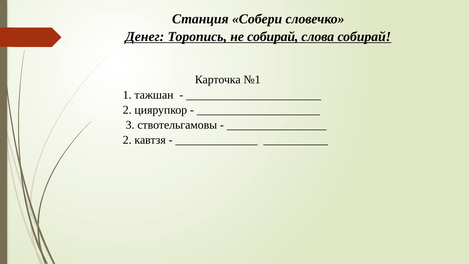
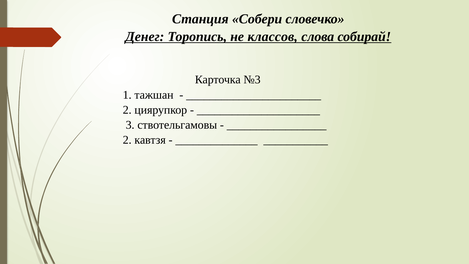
не собирай: собирай -> классов
№1: №1 -> №3
